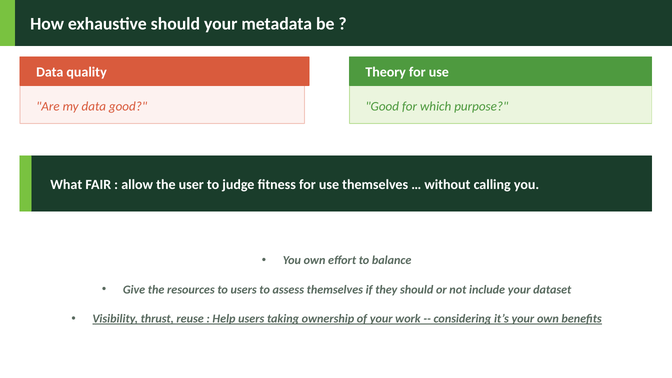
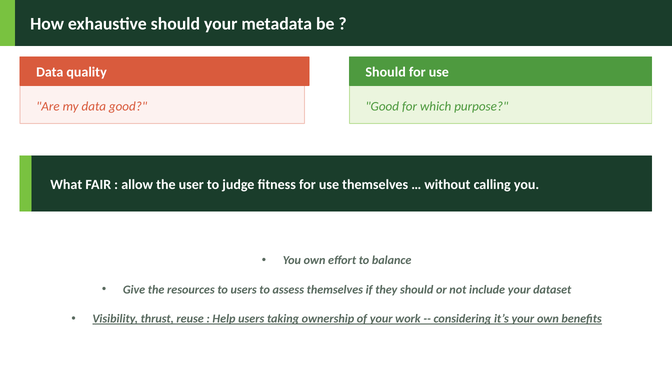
Theory at (386, 72): Theory -> Should
